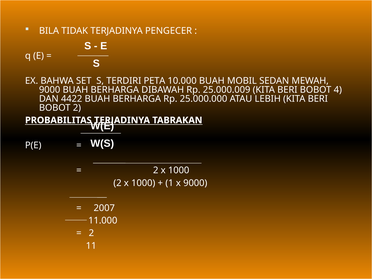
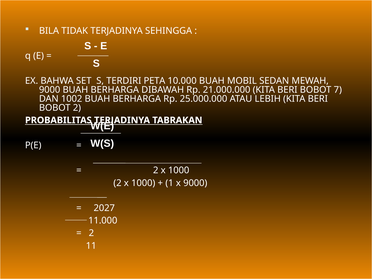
PENGECER: PENGECER -> SEHINGGA
25.000.009: 25.000.009 -> 21.000.000
4: 4 -> 7
4422: 4422 -> 1002
2007: 2007 -> 2027
